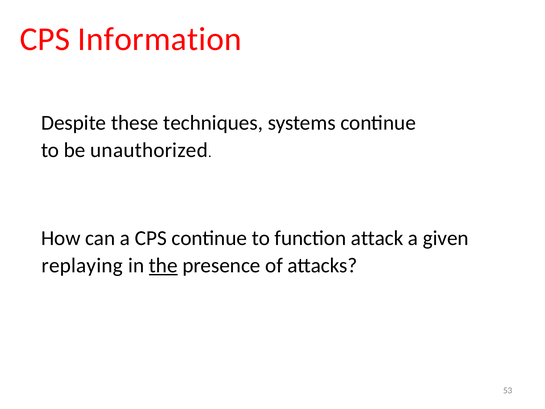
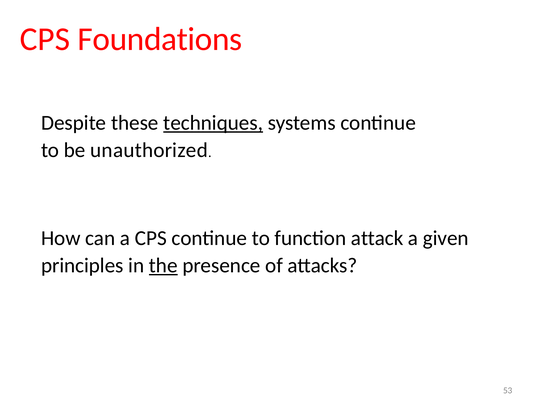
Information: Information -> Foundations
techniques underline: none -> present
replaying: replaying -> principles
